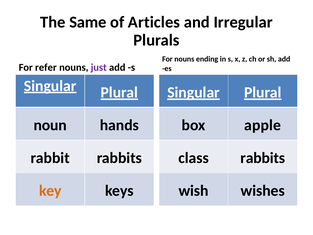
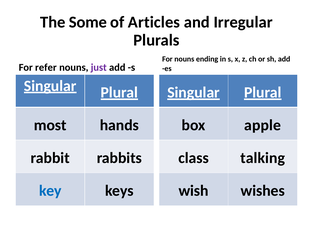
Same: Same -> Some
noun: noun -> most
class rabbits: rabbits -> talking
key colour: orange -> blue
